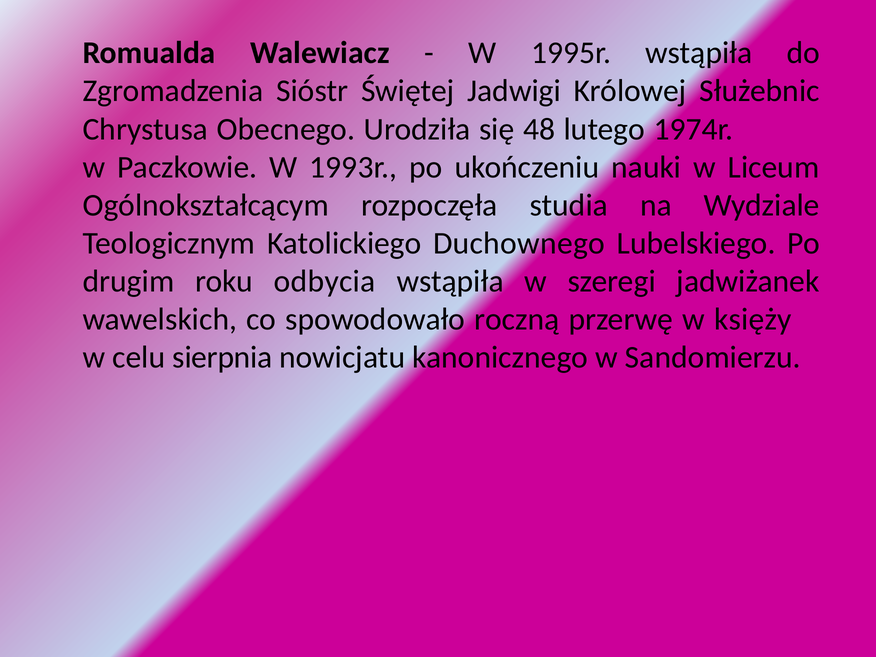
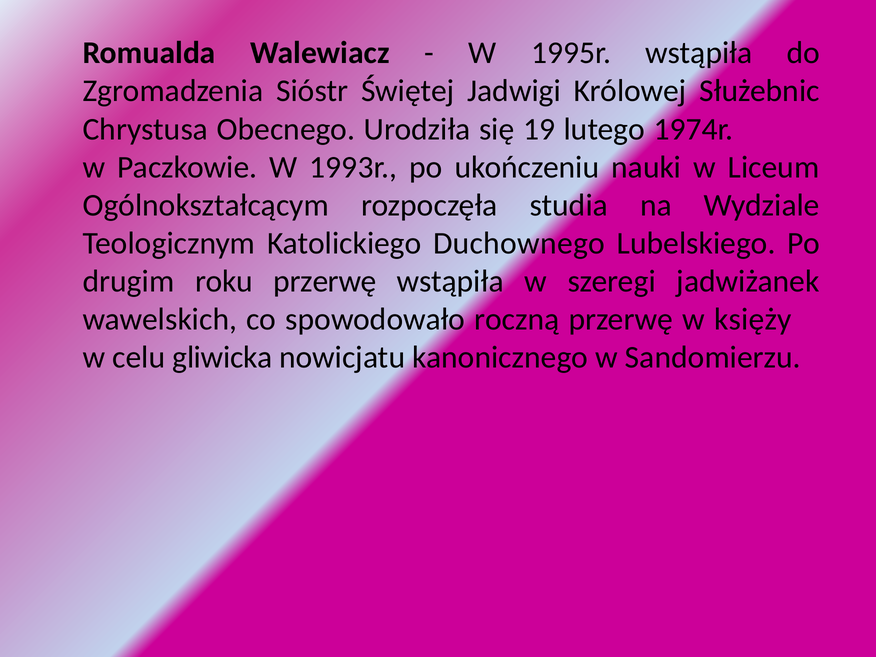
48: 48 -> 19
roku odbycia: odbycia -> przerwę
sierpnia: sierpnia -> gliwicka
